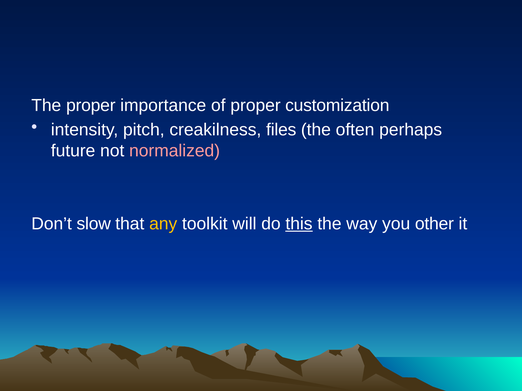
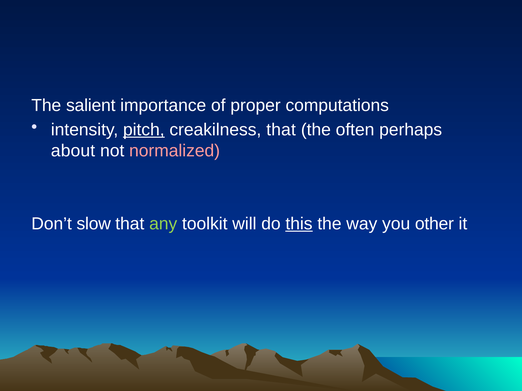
The proper: proper -> salient
customization: customization -> computations
pitch underline: none -> present
creakilness files: files -> that
future: future -> about
any colour: yellow -> light green
